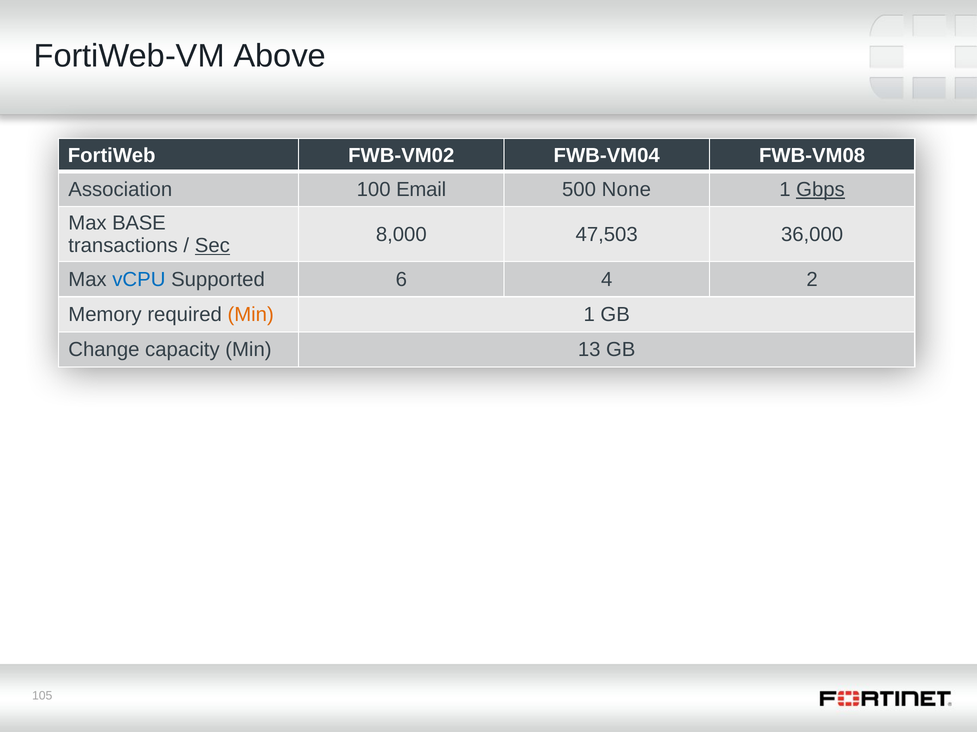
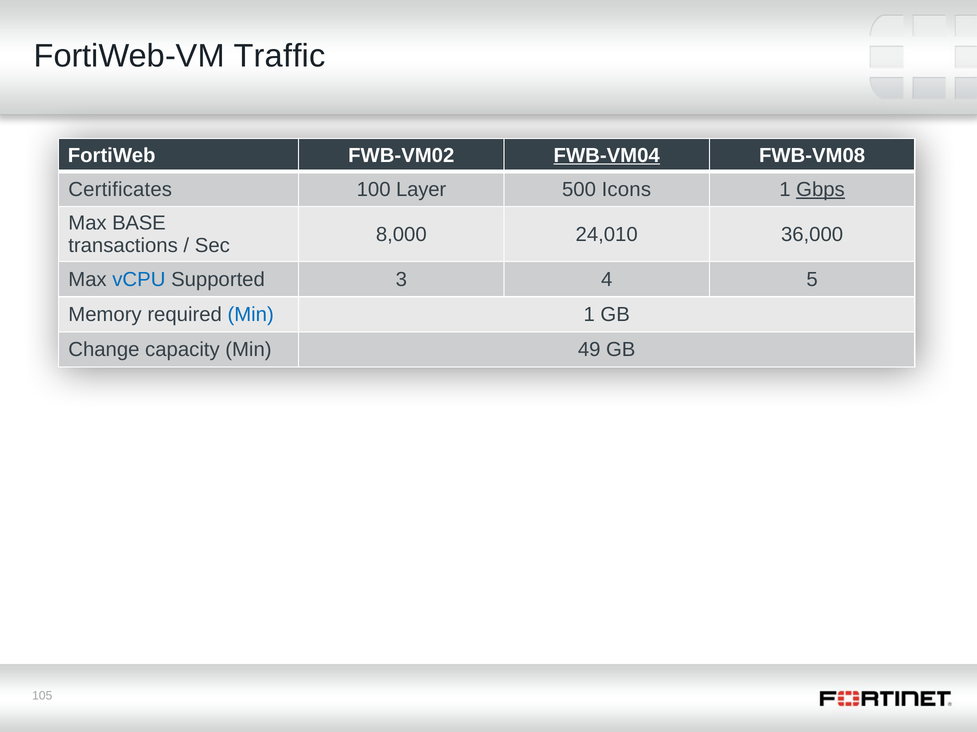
Above: Above -> Traffic
FWB-VM04 underline: none -> present
Association: Association -> Certificates
Email: Email -> Layer
None: None -> Icons
47,503: 47,503 -> 24,010
Sec underline: present -> none
6: 6 -> 3
2: 2 -> 5
Min at (251, 315) colour: orange -> blue
13: 13 -> 49
